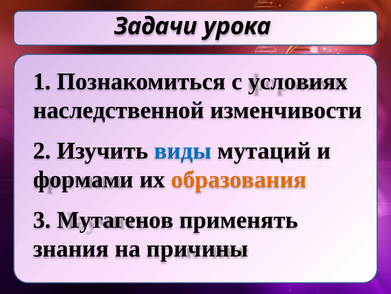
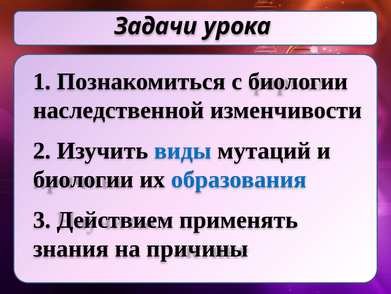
с условиях: условиях -> биологии
формами at (83, 179): формами -> биологии
образования colour: orange -> blue
Мутагенов: Мутагенов -> Действием
